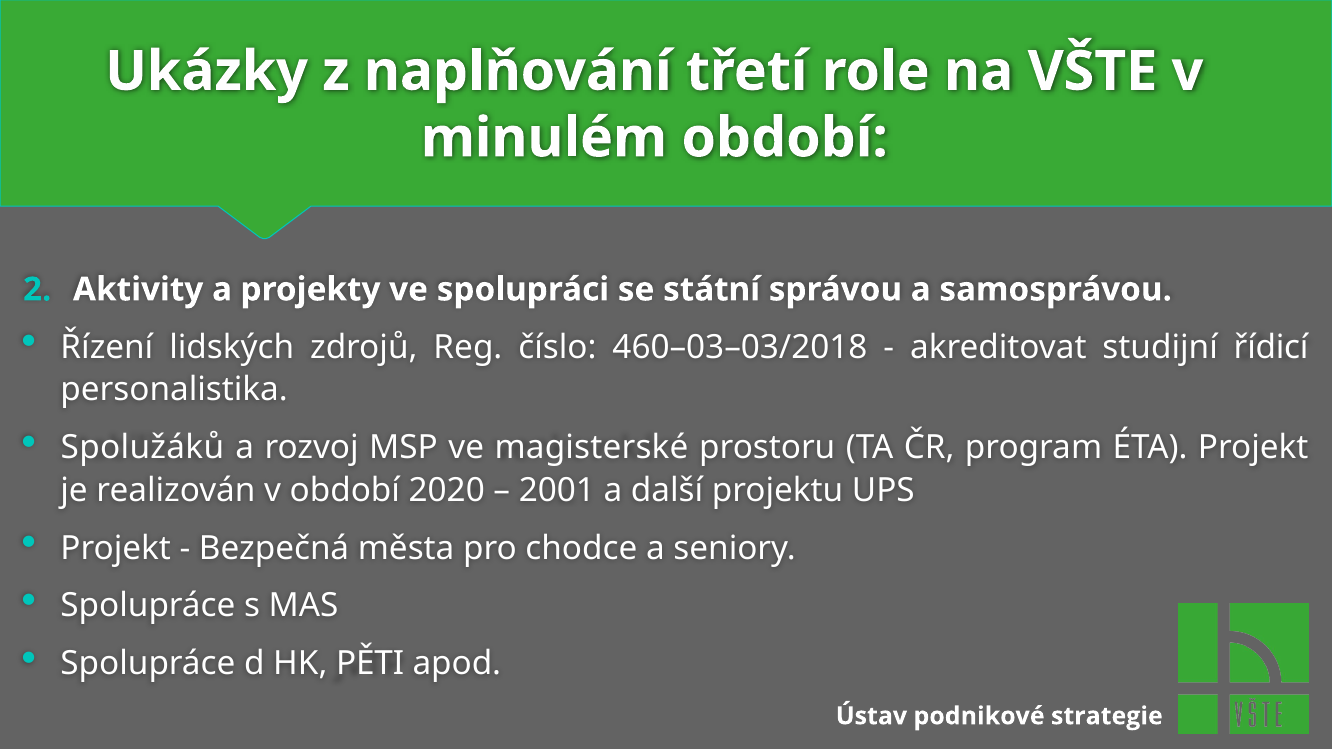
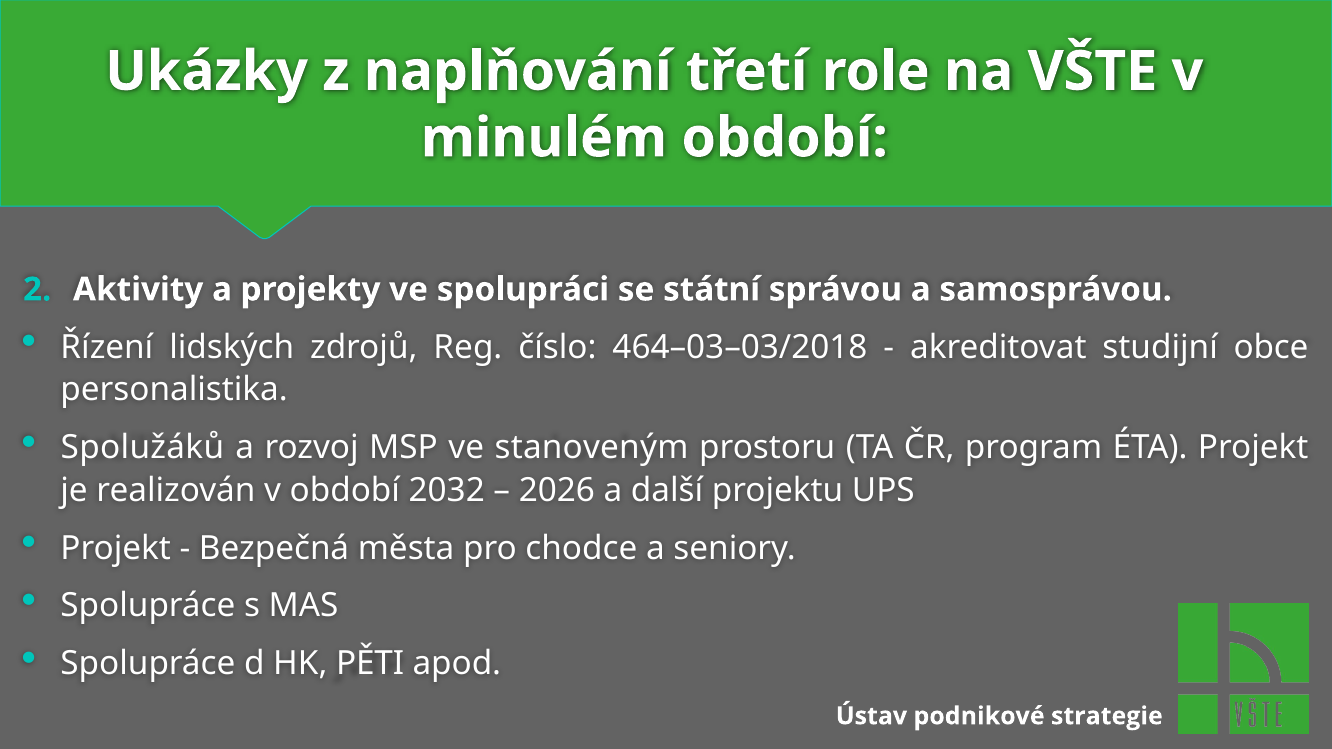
460–03–03/2018: 460–03–03/2018 -> 464–03–03/2018
řídicí: řídicí -> obce
magisterské: magisterské -> stanoveným
2020: 2020 -> 2032
2001: 2001 -> 2026
